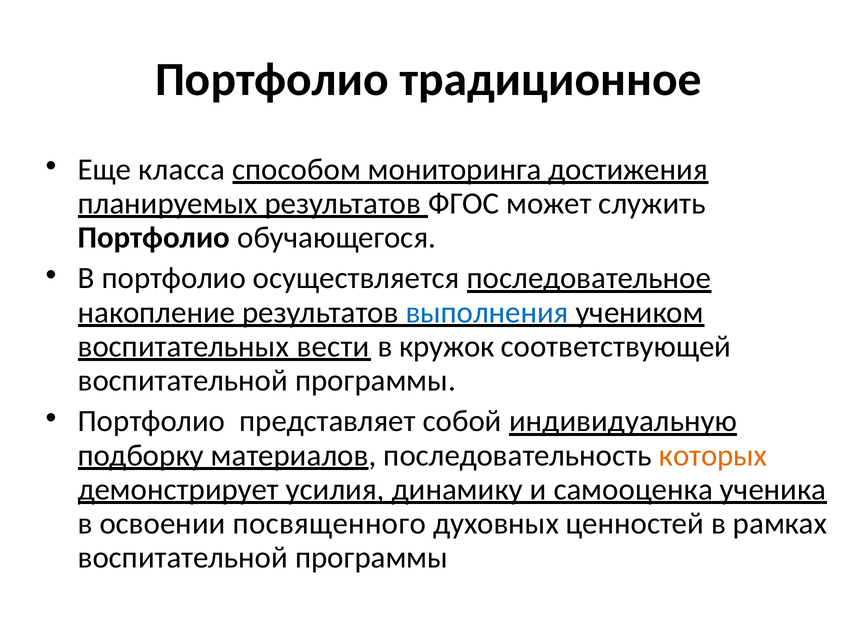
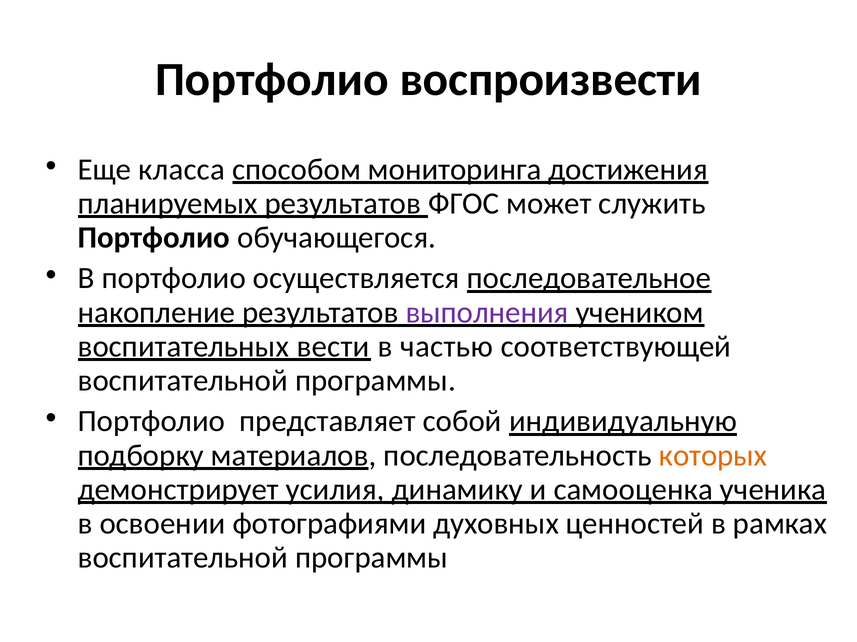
традиционное: традиционное -> воспроизвести
выполнения colour: blue -> purple
кружок: кружок -> частью
посвященного: посвященного -> фотографиями
